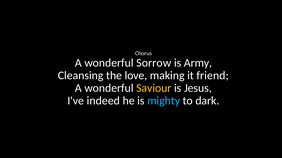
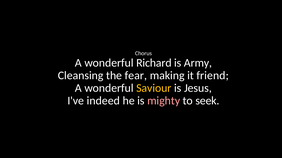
Sorrow: Sorrow -> Richard
love: love -> fear
mighty colour: light blue -> pink
dark: dark -> seek
